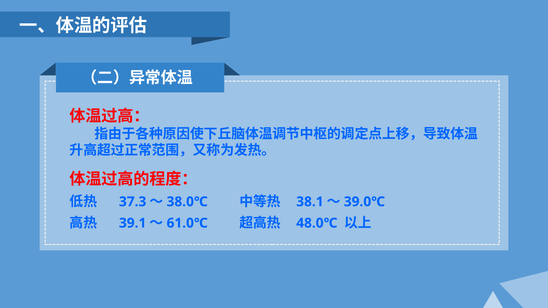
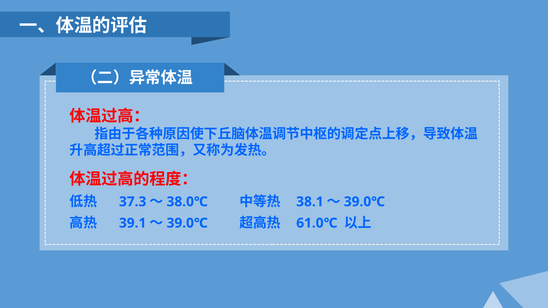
61.0℃ at (187, 223): 61.0℃ -> 39.0℃
48.0℃: 48.0℃ -> 61.0℃
